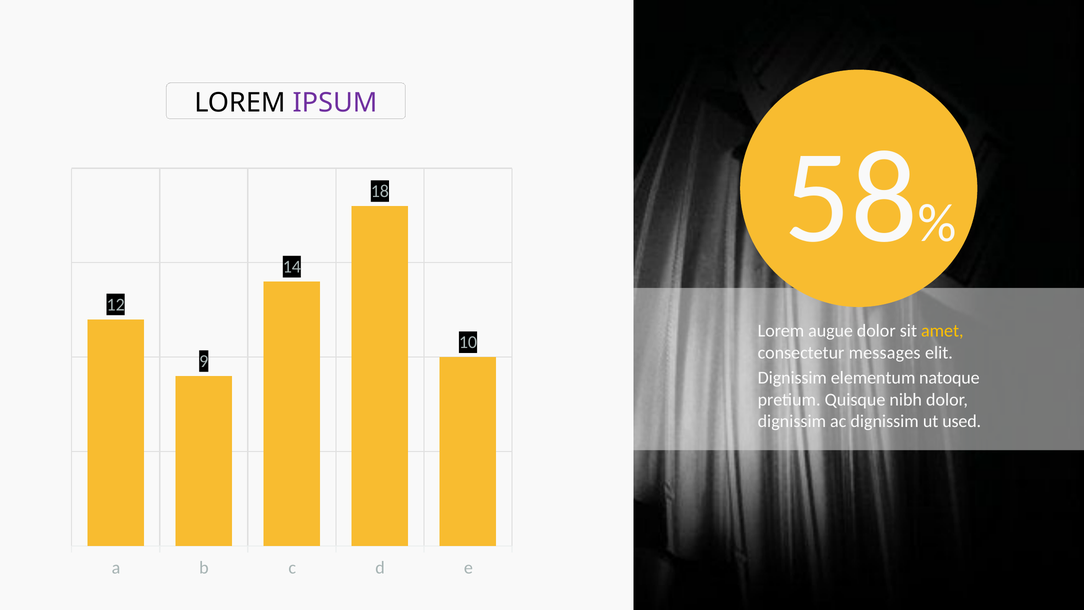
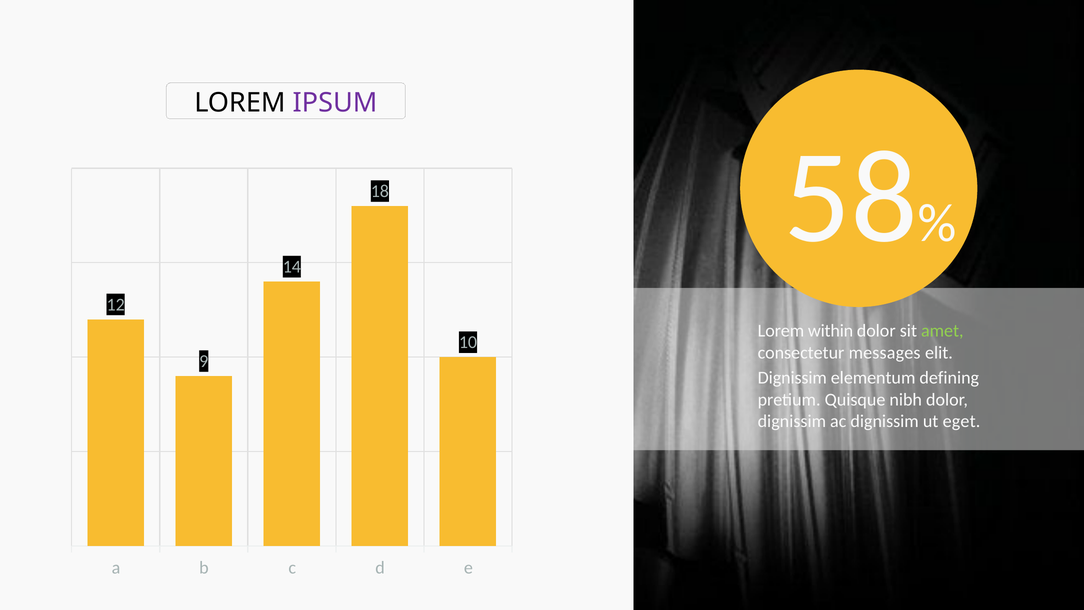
augue: augue -> within
amet colour: yellow -> light green
natoque: natoque -> defining
used: used -> eget
